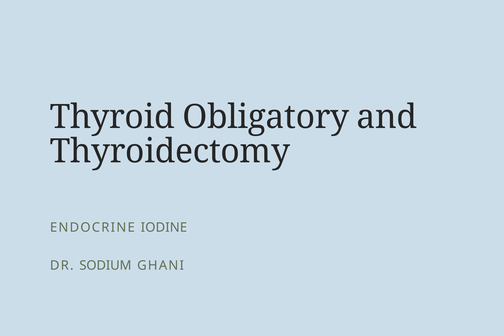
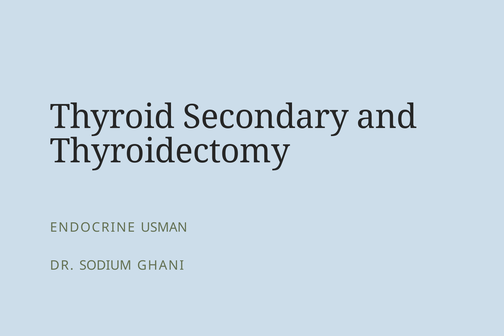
Obligatory: Obligatory -> Secondary
IODINE: IODINE -> USMAN
